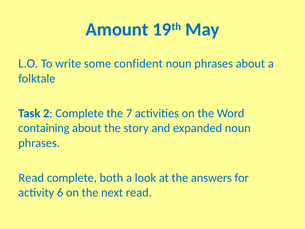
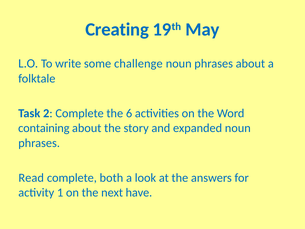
Amount: Amount -> Creating
confident: confident -> challenge
7: 7 -> 6
6: 6 -> 1
next read: read -> have
